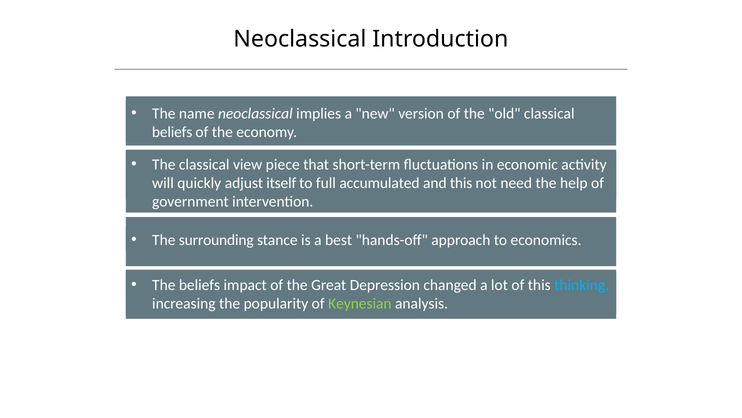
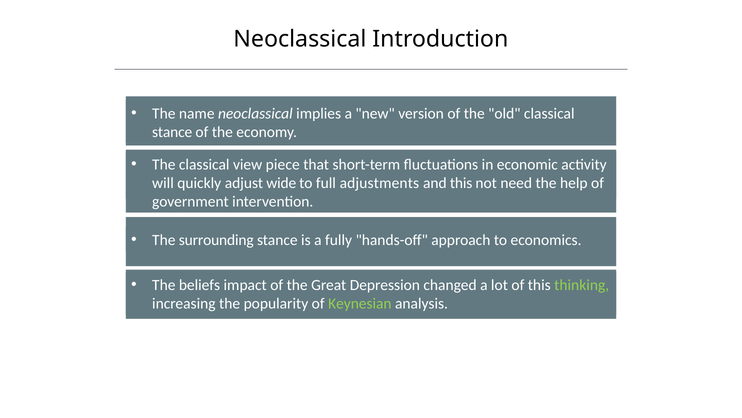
beliefs at (172, 132): beliefs -> stance
itself: itself -> wide
accumulated: accumulated -> adjustments
best: best -> fully
thinking colour: light blue -> light green
